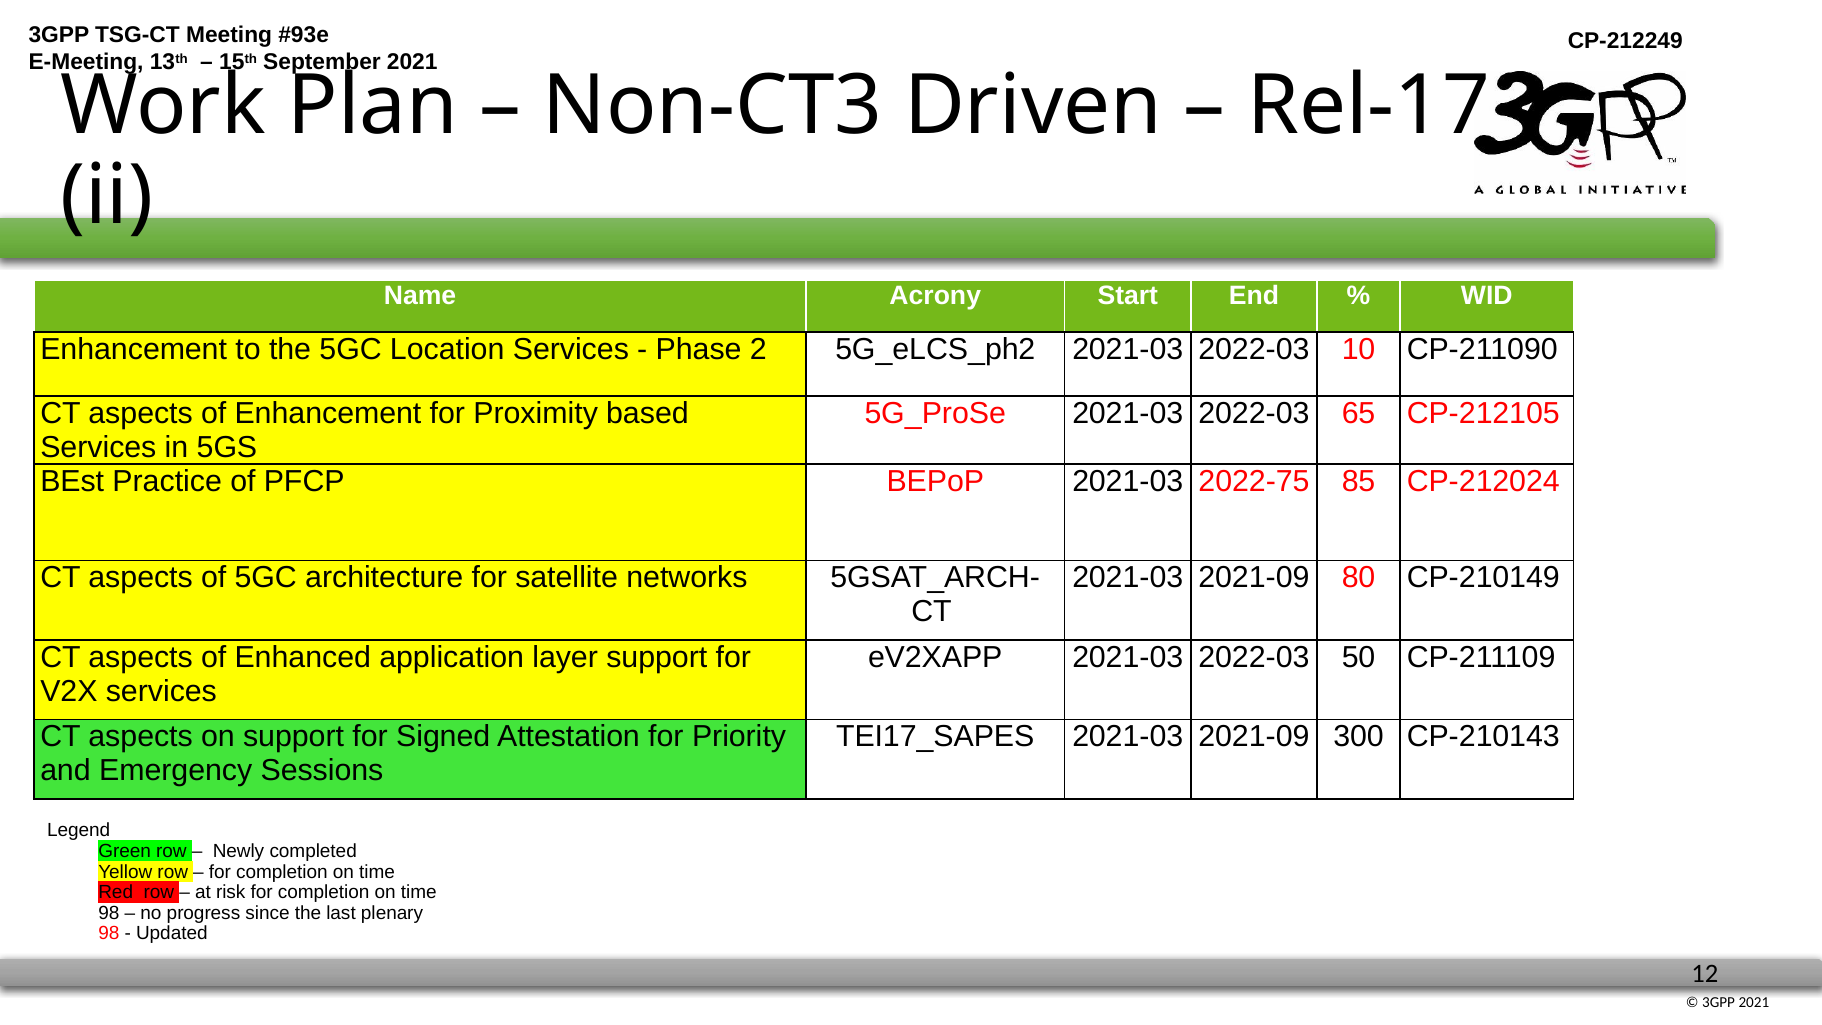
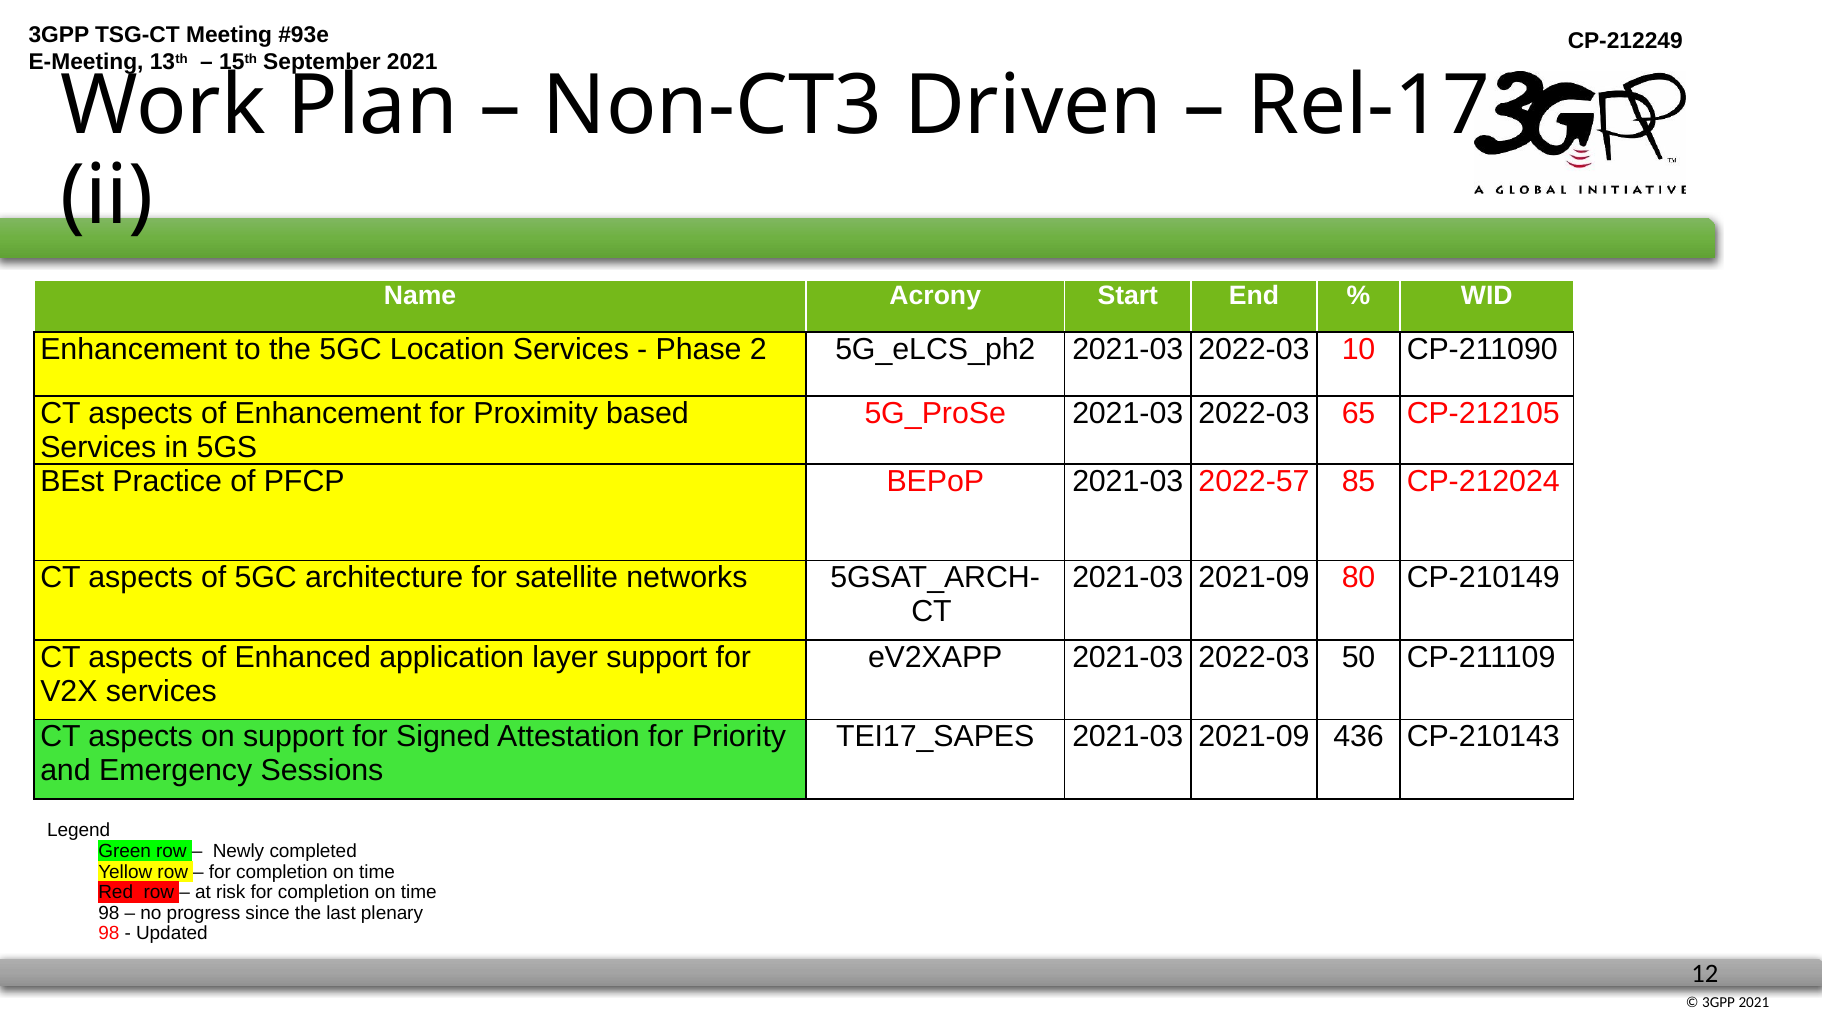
2022-75: 2022-75 -> 2022-57
300: 300 -> 436
